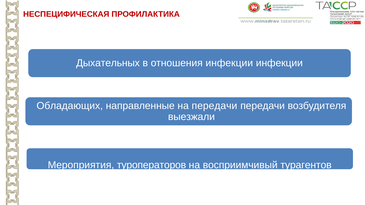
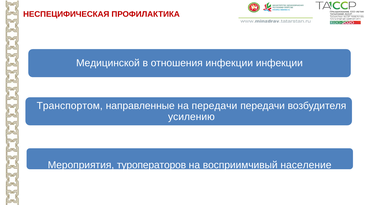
Дыхательных: Дыхательных -> Медицинской
Обладающих: Обладающих -> Транспортом
выезжали: выезжали -> усилению
турагентов: турагентов -> население
